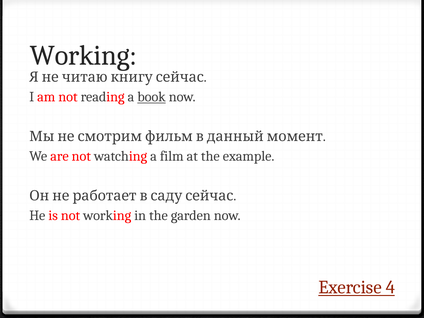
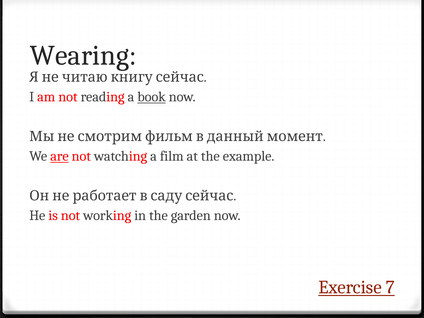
Working at (83, 56): Working -> Wearing
are underline: none -> present
4: 4 -> 7
